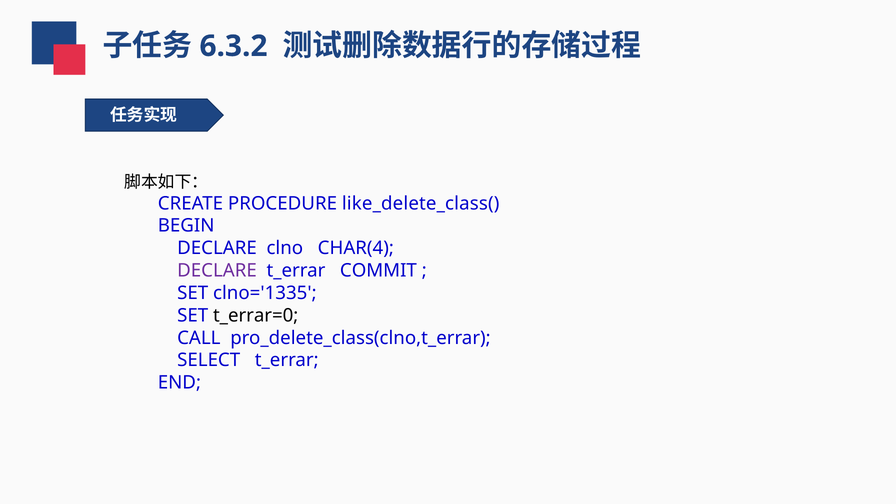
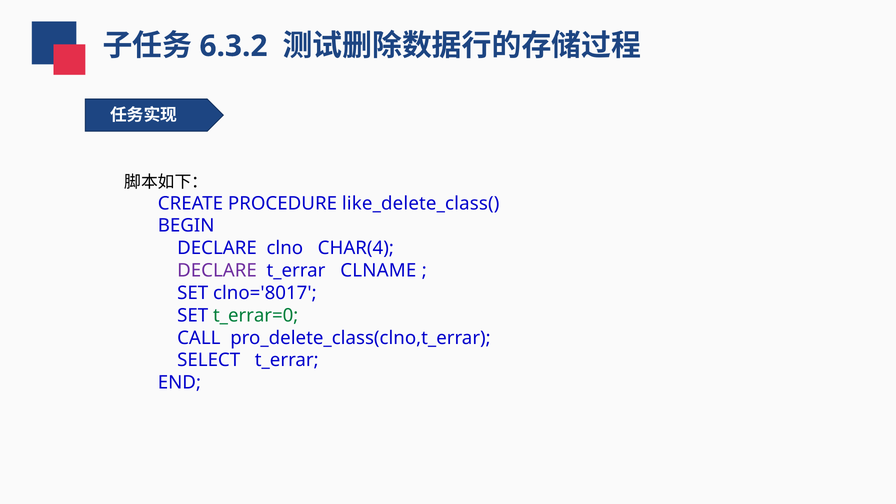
COMMIT: COMMIT -> CLNAME
clno='1335: clno='1335 -> clno='8017
t_errar=0 colour: black -> green
